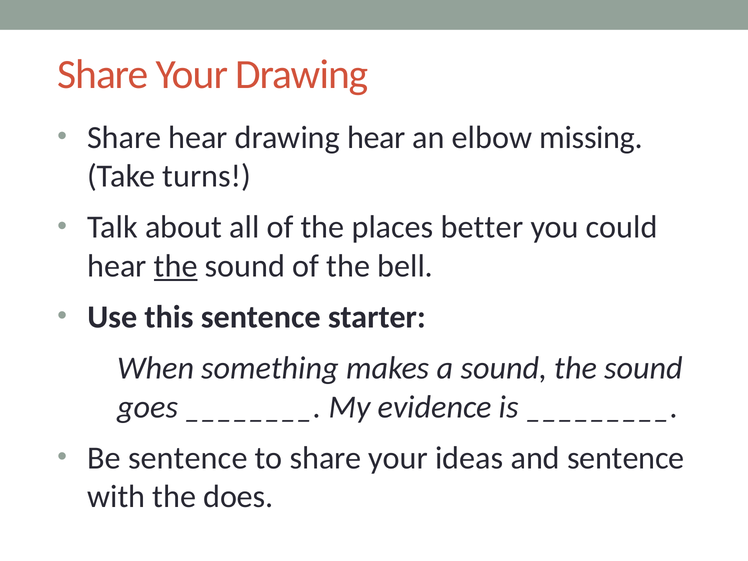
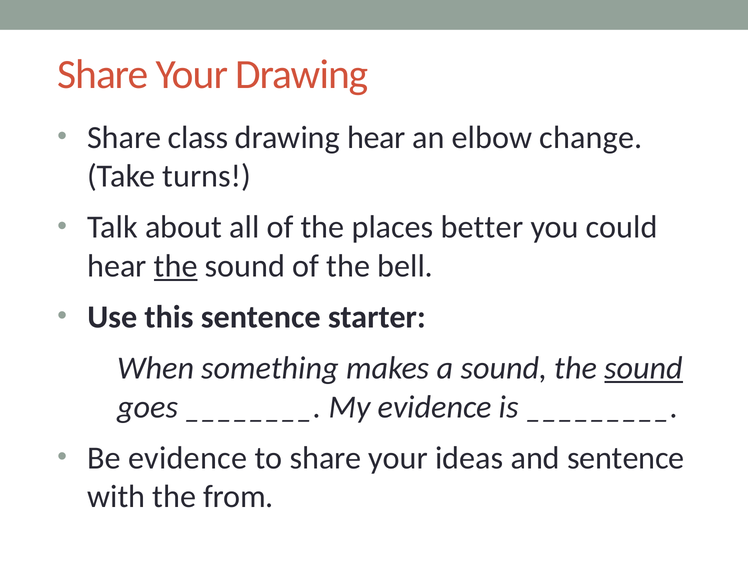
Share hear: hear -> class
missing: missing -> change
sound at (644, 368) underline: none -> present
Be sentence: sentence -> evidence
does: does -> from
